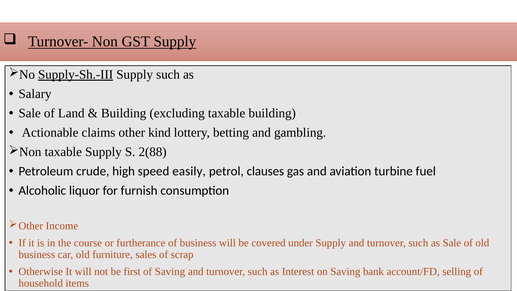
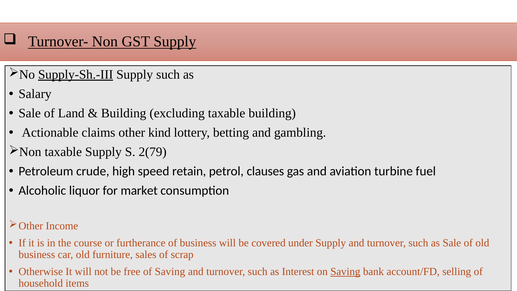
2(88: 2(88 -> 2(79
easily: easily -> retain
furnish: furnish -> market
first: first -> free
Saving at (345, 271) underline: none -> present
